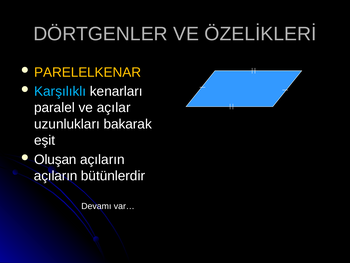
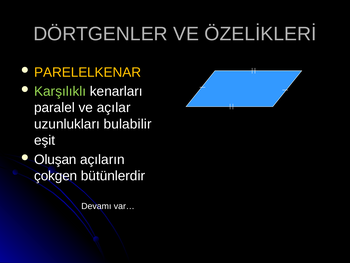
Karşılıklı colour: light blue -> light green
bakarak: bakarak -> bulabilir
açıların at (56, 176): açıların -> çokgen
